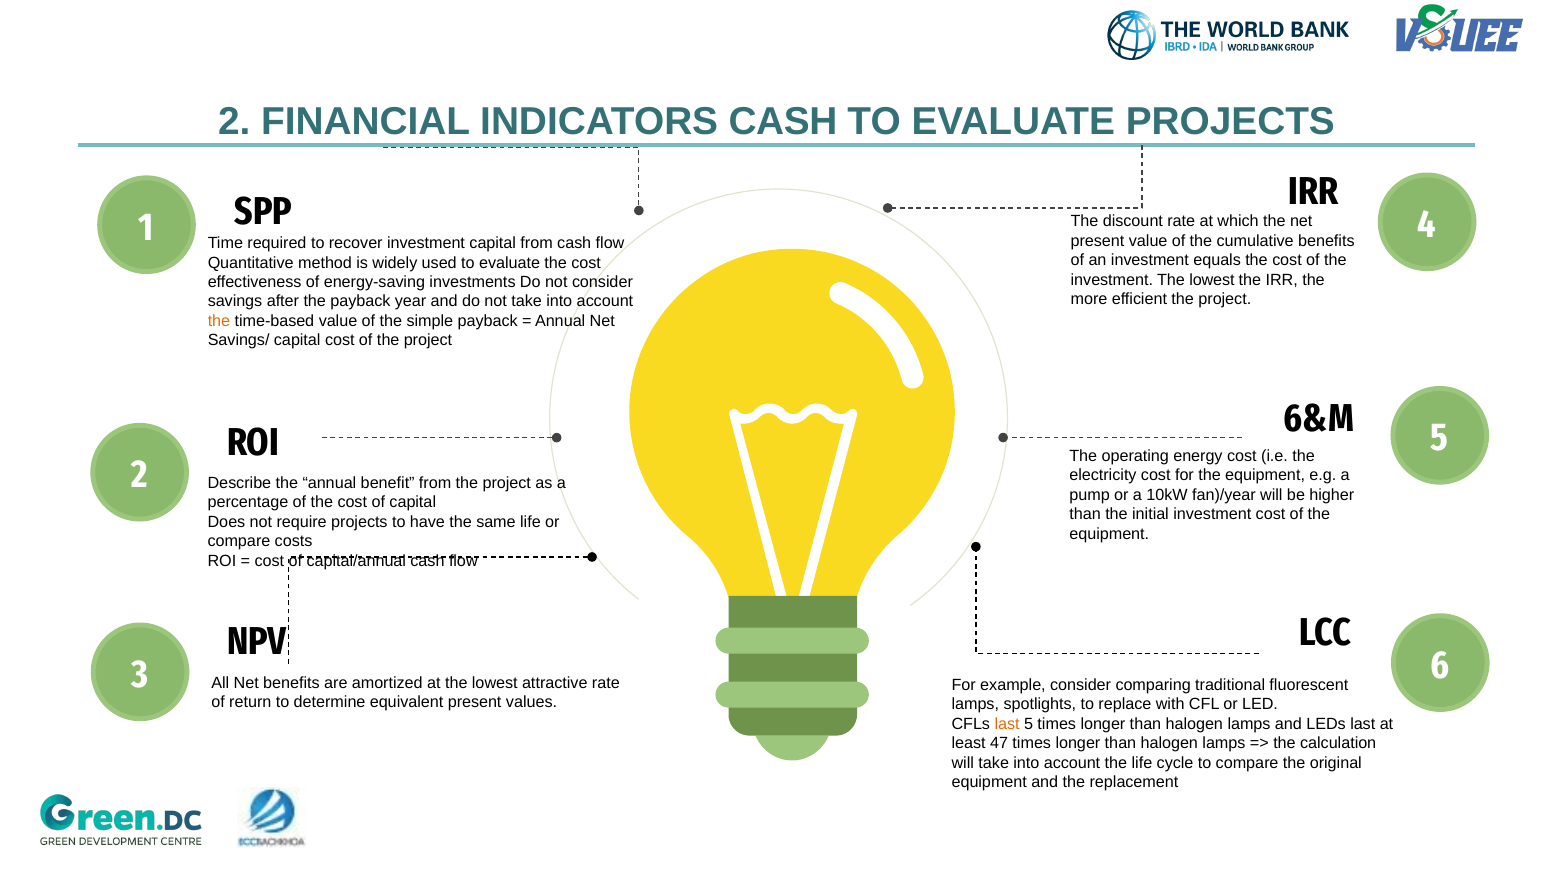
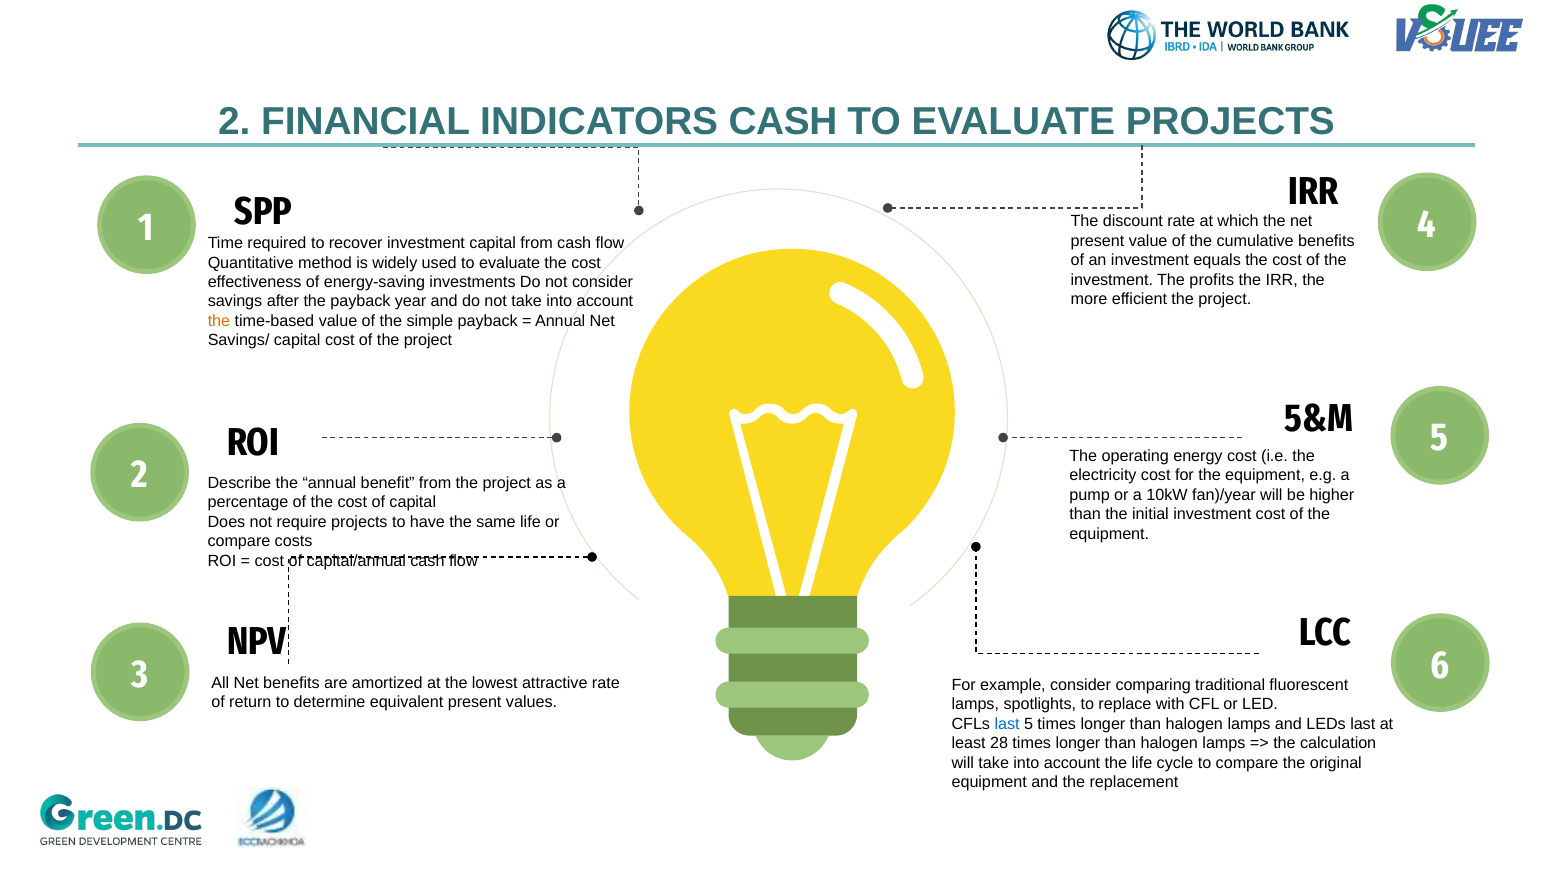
investment The lowest: lowest -> profits
6&M: 6&M -> 5&M
last at (1007, 724) colour: orange -> blue
47: 47 -> 28
